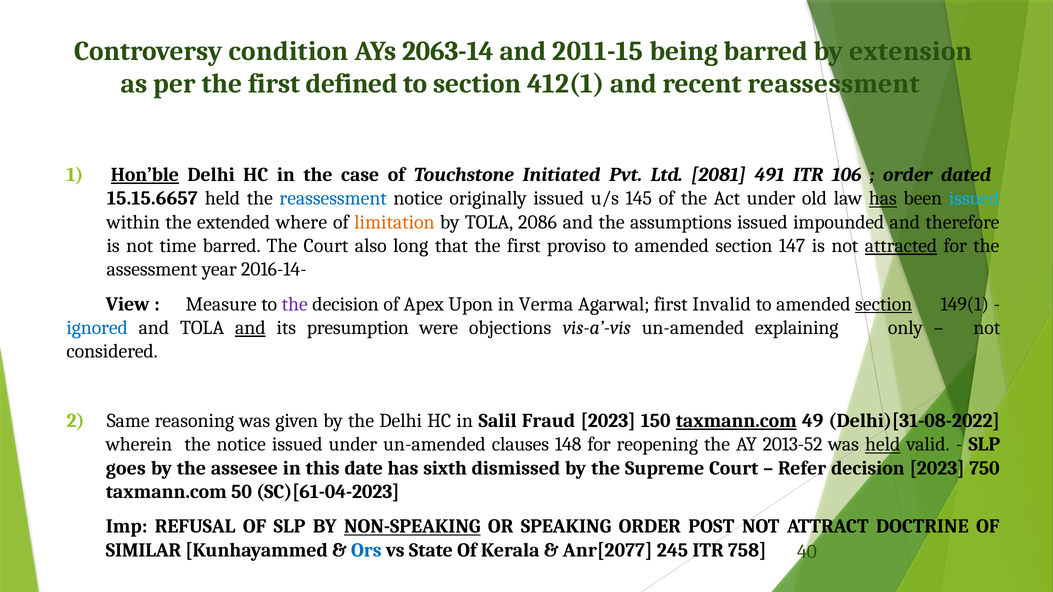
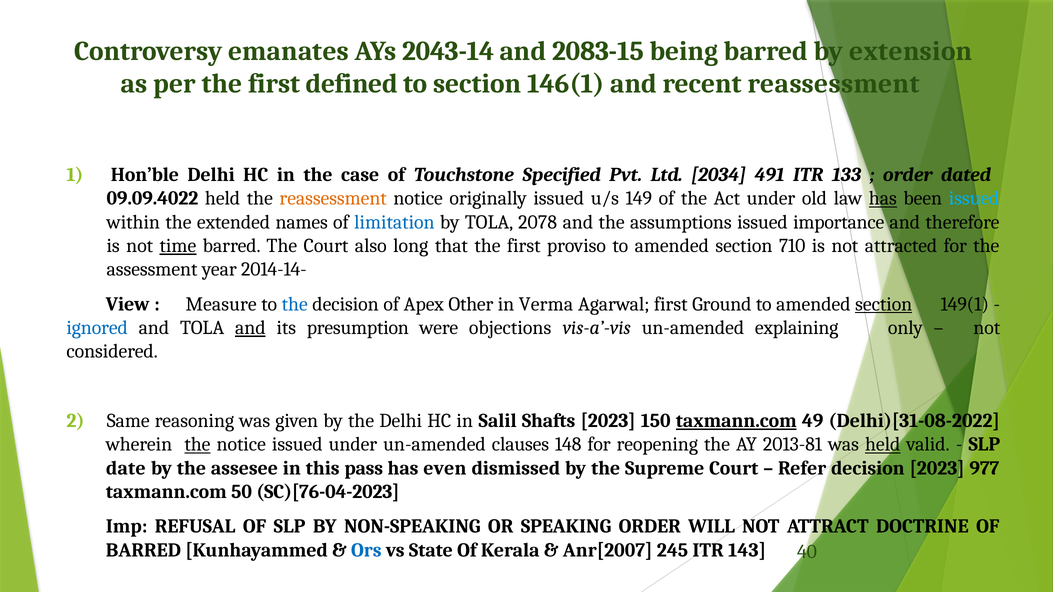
condition: condition -> emanates
2063-14: 2063-14 -> 2043-14
2011-15: 2011-15 -> 2083-15
412(1: 412(1 -> 146(1
Hon’ble underline: present -> none
Initiated: Initiated -> Specified
2081: 2081 -> 2034
106: 106 -> 133
15.15.6657: 15.15.6657 -> 09.09.4022
reassessment at (333, 199) colour: blue -> orange
145: 145 -> 149
where: where -> names
limitation colour: orange -> blue
2086: 2086 -> 2078
impounded: impounded -> importance
time underline: none -> present
147: 147 -> 710
attracted underline: present -> none
2016-14-: 2016-14- -> 2014-14-
the at (295, 304) colour: purple -> blue
Upon: Upon -> Other
Invalid: Invalid -> Ground
Fraud: Fraud -> Shafts
the at (197, 445) underline: none -> present
2013-52: 2013-52 -> 2013-81
goes: goes -> date
date: date -> pass
sixth: sixth -> even
750: 750 -> 977
SC)[61-04-2023: SC)[61-04-2023 -> SC)[76-04-2023
NON-SPEAKING underline: present -> none
POST: POST -> WILL
SIMILAR at (144, 550): SIMILAR -> BARRED
Anr[2077: Anr[2077 -> Anr[2007
758: 758 -> 143
